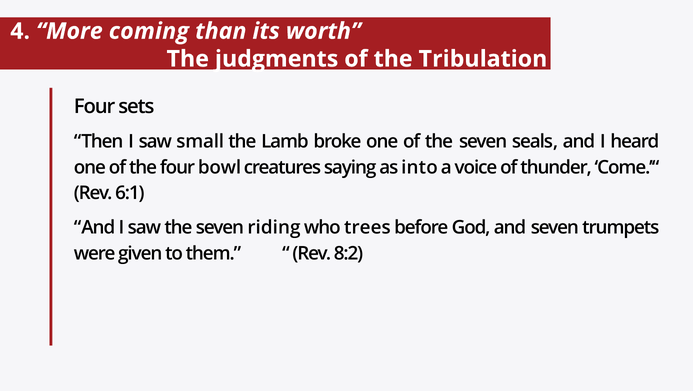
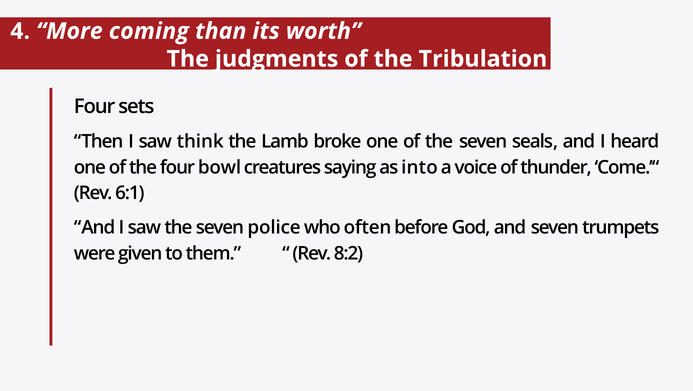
small: small -> think
riding: riding -> police
trees: trees -> often
